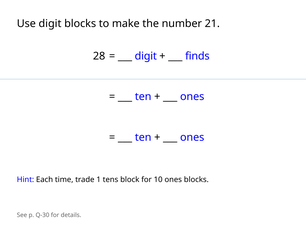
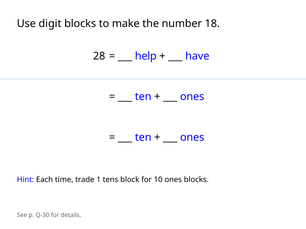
21: 21 -> 18
digit at (146, 56): digit -> help
finds: finds -> have
